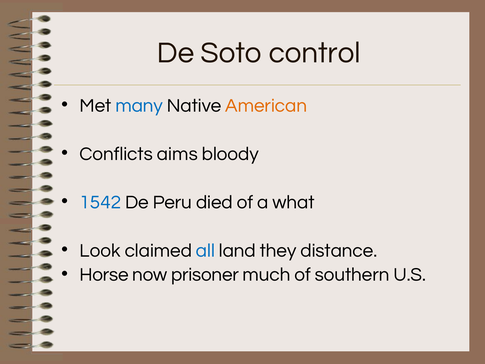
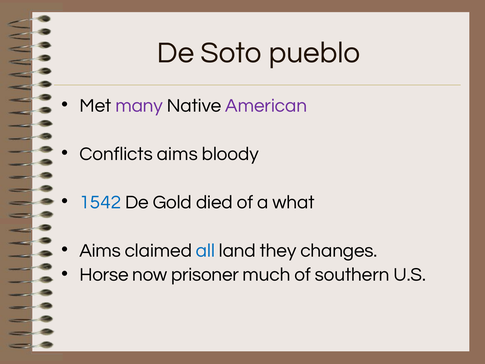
control: control -> pueblo
many colour: blue -> purple
American colour: orange -> purple
Peru: Peru -> Gold
Look at (100, 250): Look -> Aims
distance: distance -> changes
